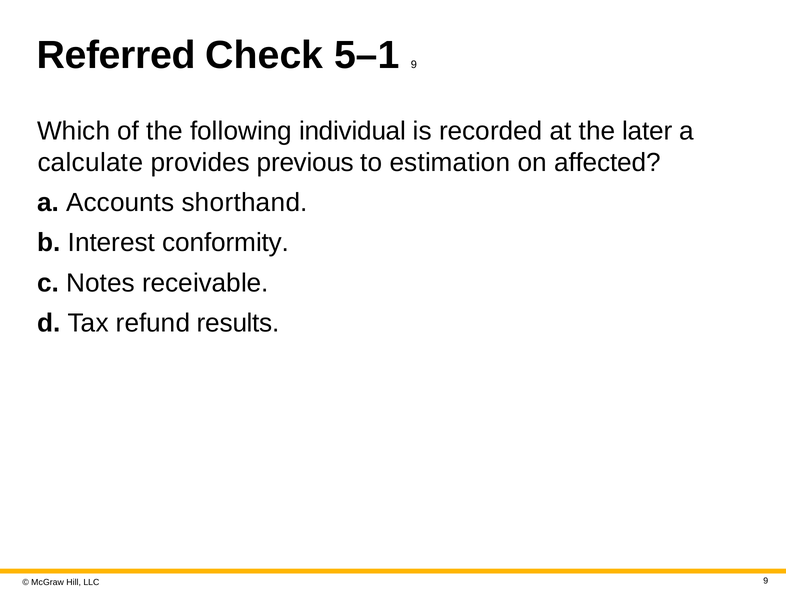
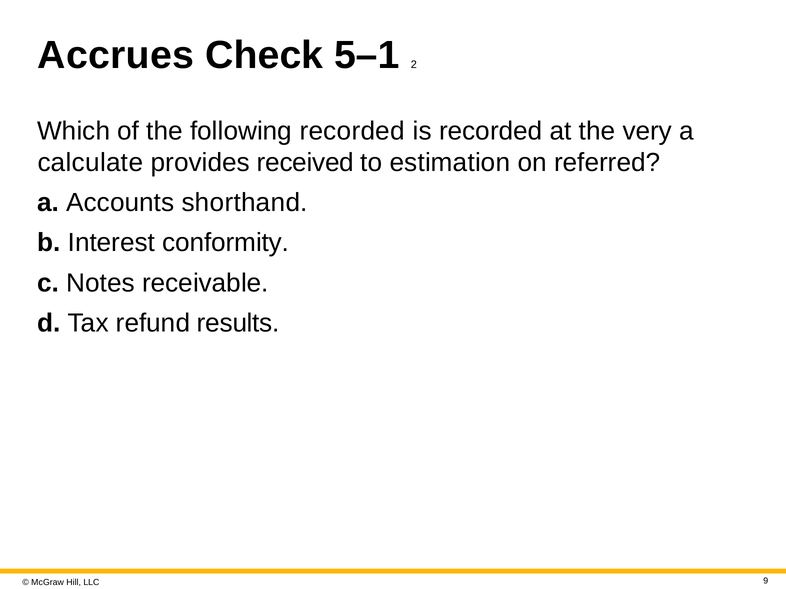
Referred: Referred -> Accrues
5–1 9: 9 -> 2
following individual: individual -> recorded
later: later -> very
previous: previous -> received
affected: affected -> referred
